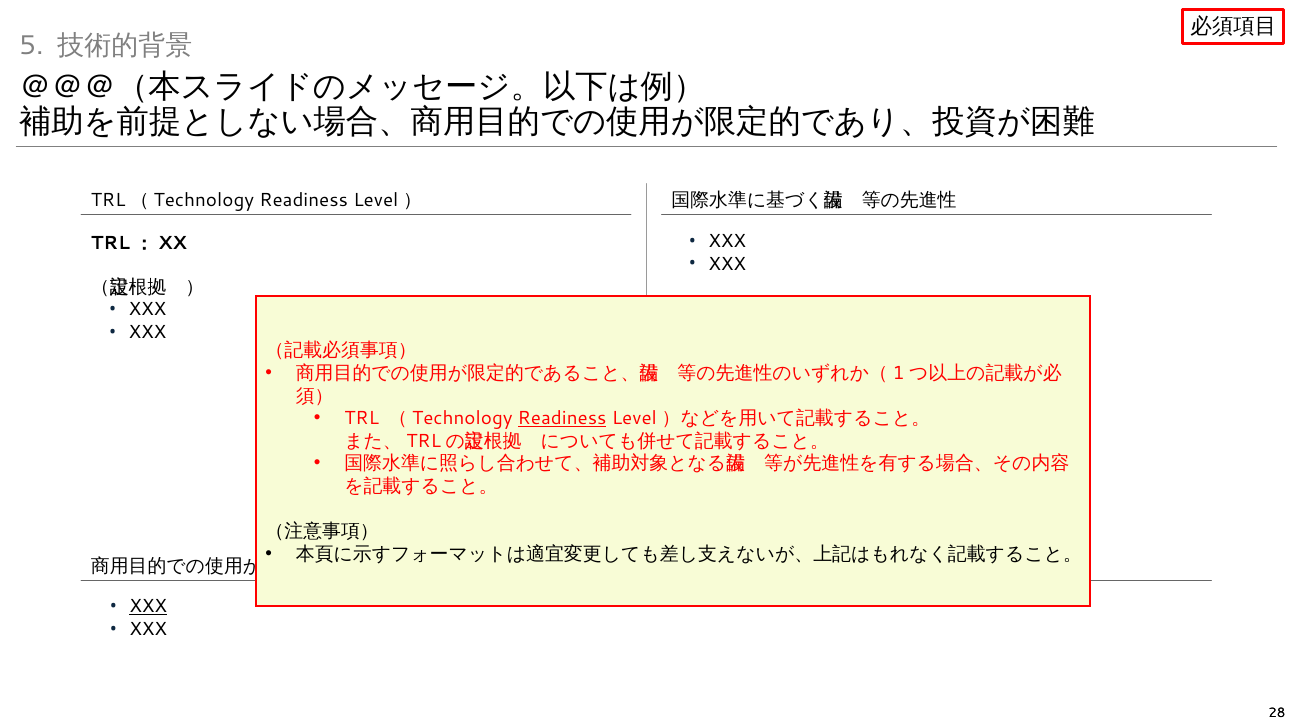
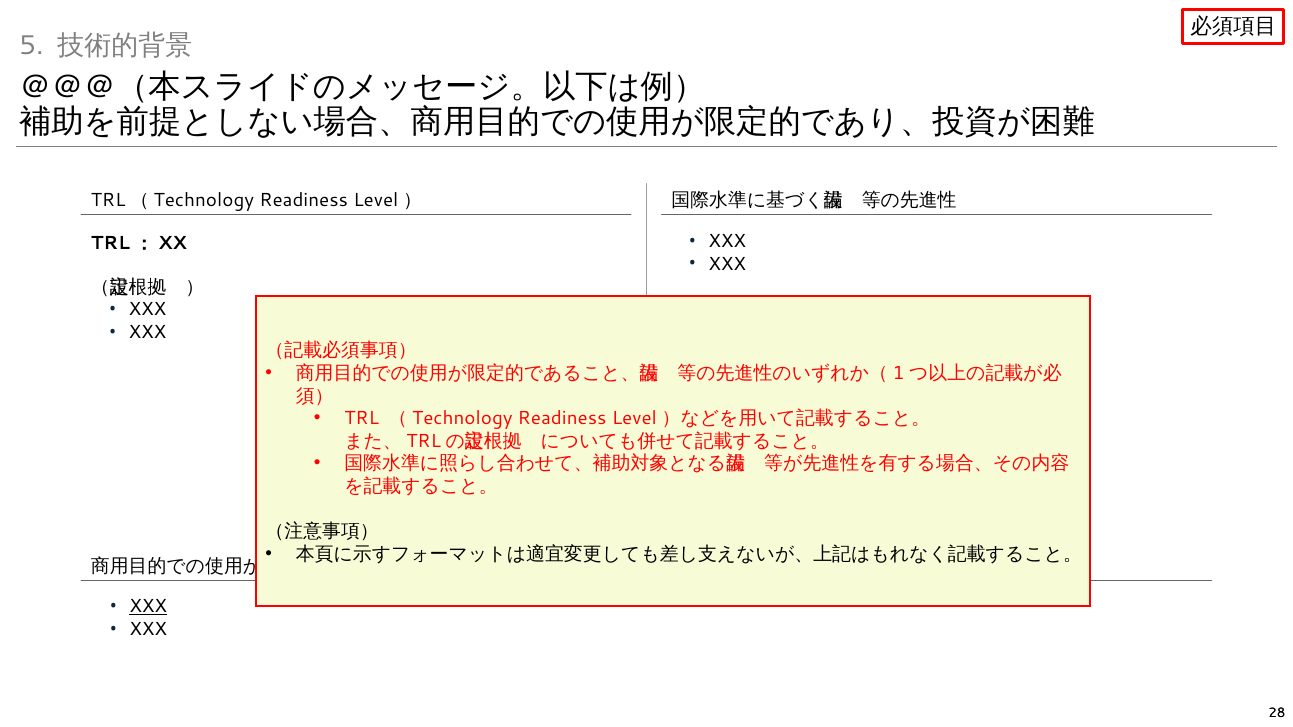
Readiness at (562, 419) underline: present -> none
